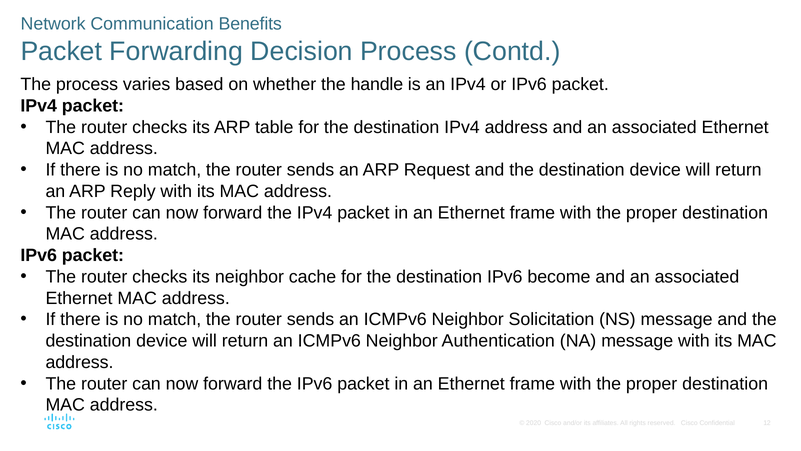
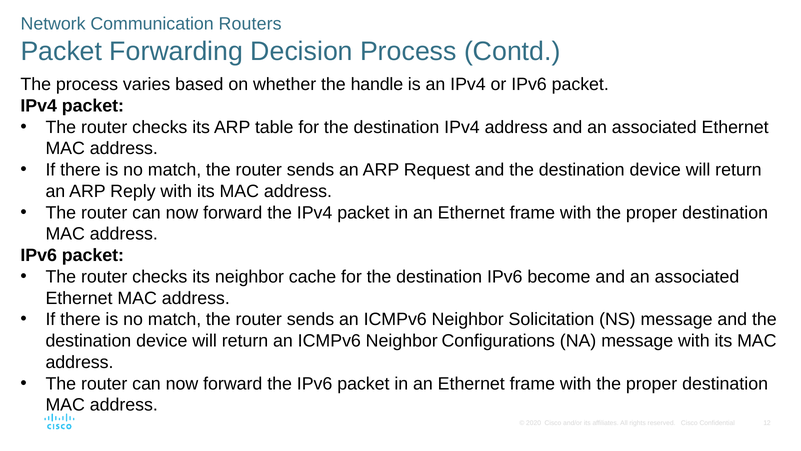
Benefits: Benefits -> Routers
Authentication: Authentication -> Configurations
